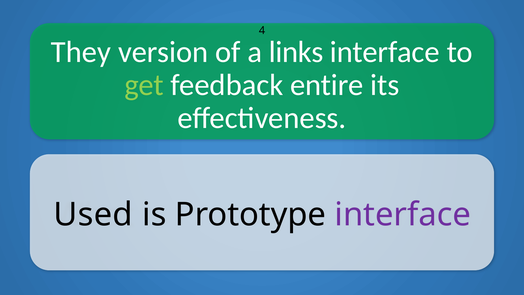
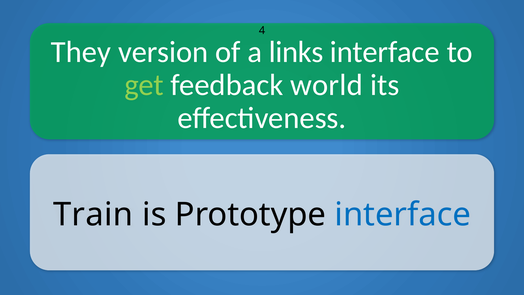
entire: entire -> world
Used: Used -> Train
interface at (403, 214) colour: purple -> blue
